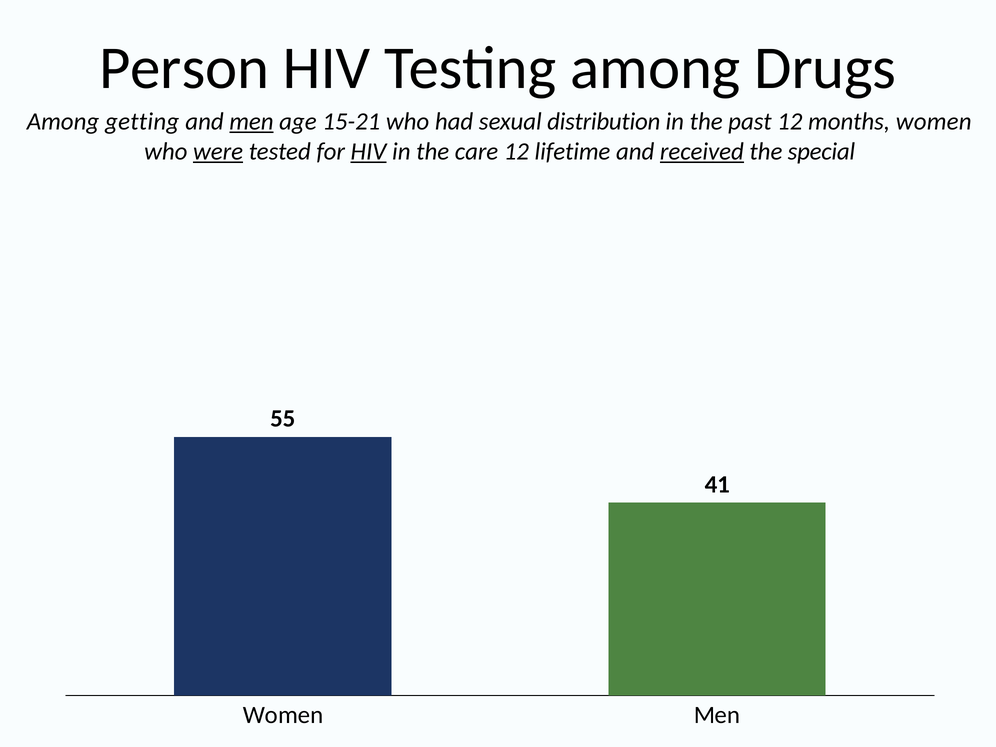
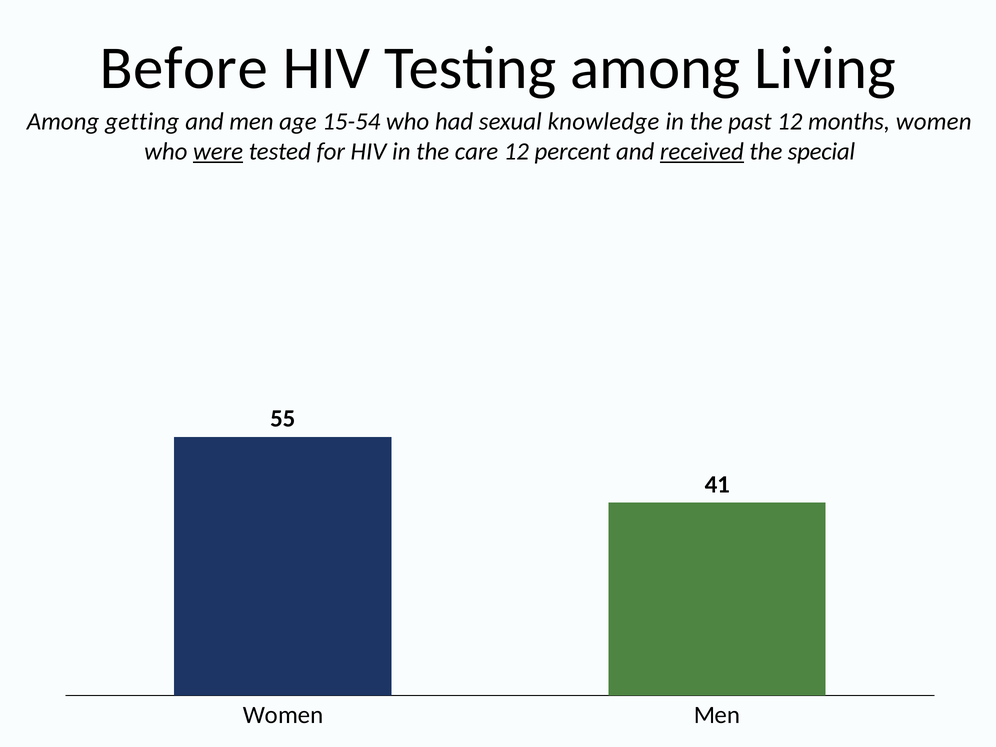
Person: Person -> Before
Drugs: Drugs -> Living
men at (251, 122) underline: present -> none
15-21: 15-21 -> 15-54
distribution: distribution -> knowledge
HIV at (369, 151) underline: present -> none
lifetime: lifetime -> percent
